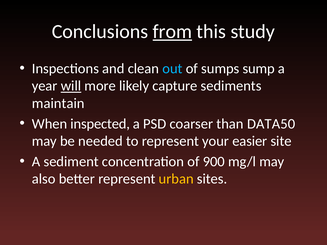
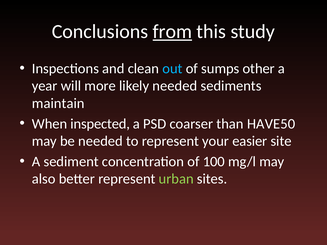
sump: sump -> other
will underline: present -> none
likely capture: capture -> needed
DATA50: DATA50 -> HAVE50
900: 900 -> 100
urban colour: yellow -> light green
